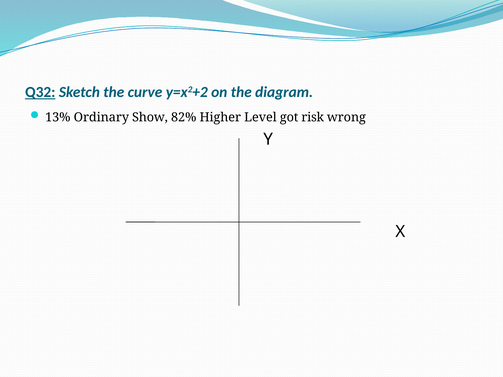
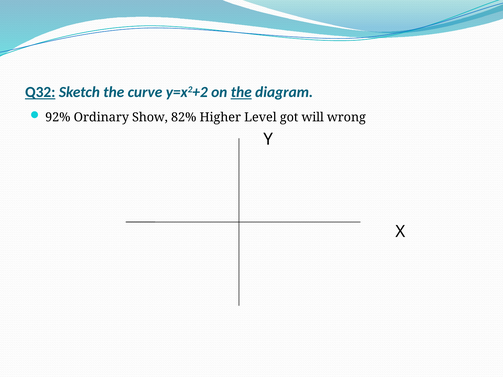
the at (241, 92) underline: none -> present
13%: 13% -> 92%
risk: risk -> will
